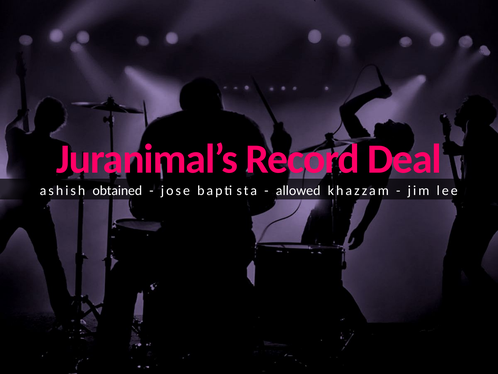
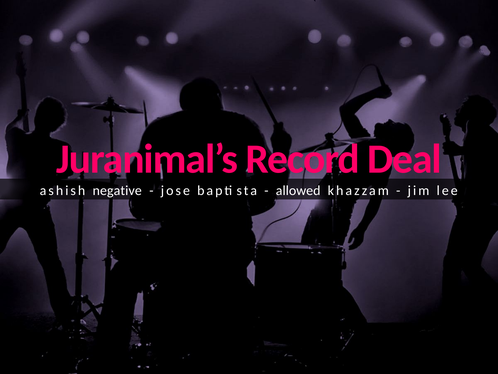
obtained: obtained -> negative
